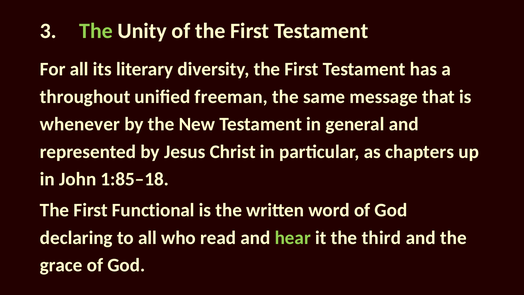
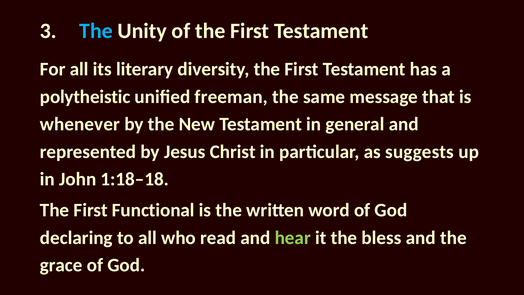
The at (96, 31) colour: light green -> light blue
throughout: throughout -> polytheistic
chapters: chapters -> suggests
1:85–18: 1:85–18 -> 1:18–18
third: third -> bless
